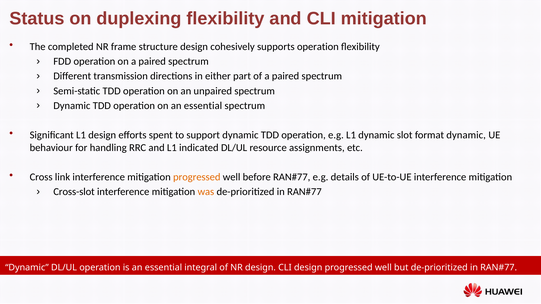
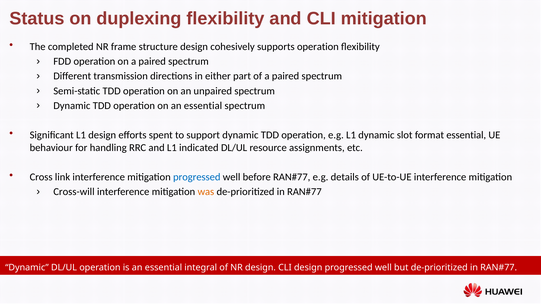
format dynamic: dynamic -> essential
progressed at (197, 177) colour: orange -> blue
Cross-slot: Cross-slot -> Cross-will
